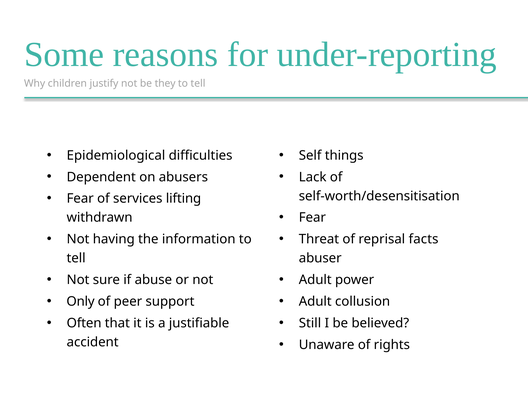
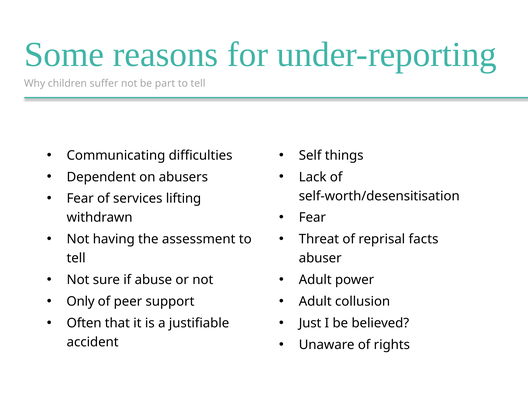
justify: justify -> suffer
they: they -> part
Epidemiological: Epidemiological -> Communicating
information: information -> assessment
Still: Still -> Just
